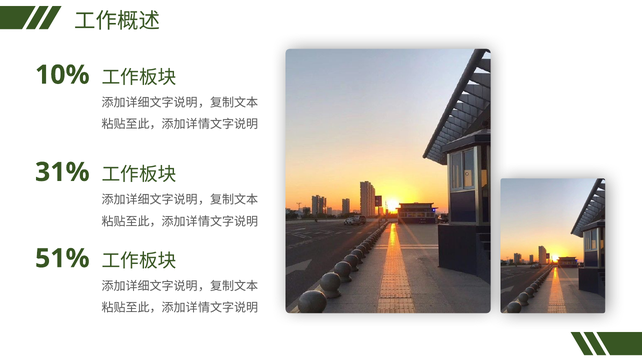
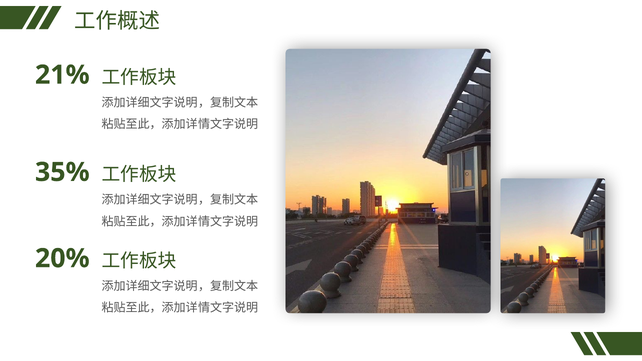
10%: 10% -> 21%
31%: 31% -> 35%
51%: 51% -> 20%
